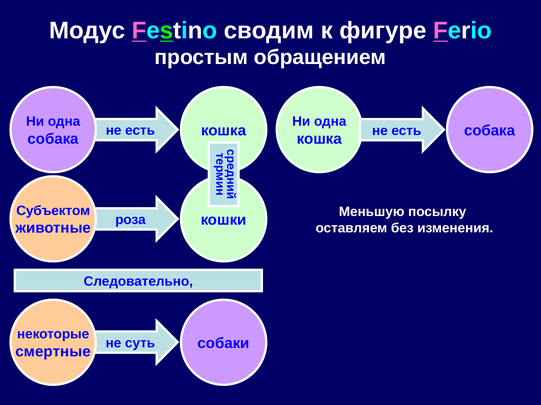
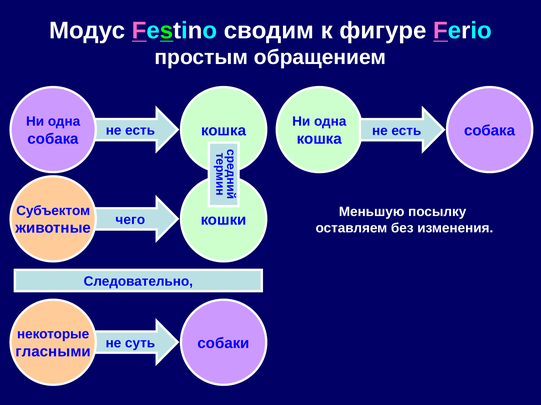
роза: роза -> чего
смертные: смертные -> гласными
